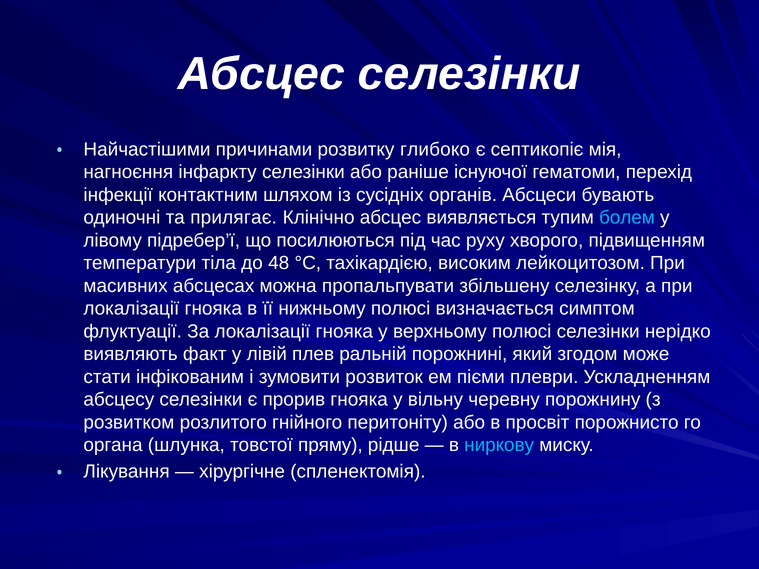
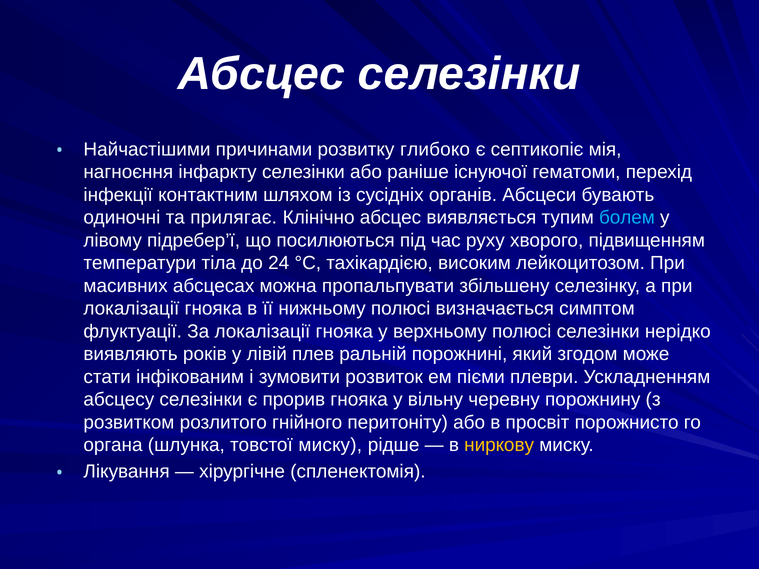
48: 48 -> 24
факт: факт -> років
товстої пряму: пряму -> миску
ниркову colour: light blue -> yellow
